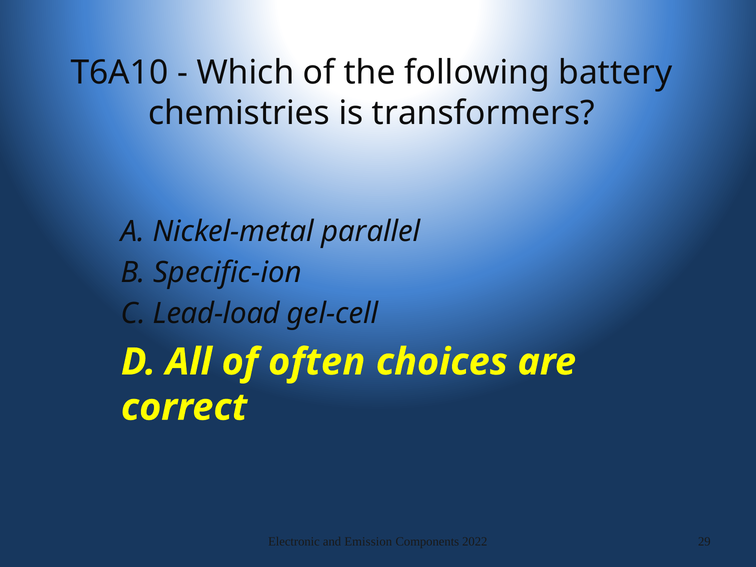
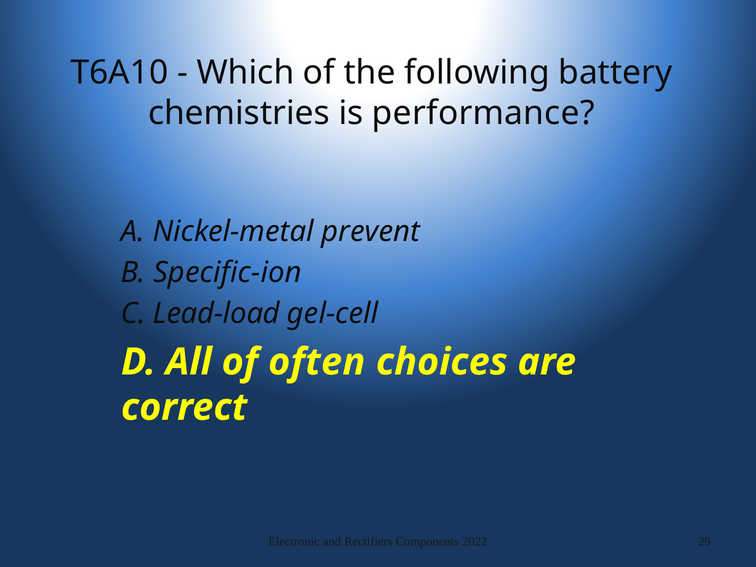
transformers: transformers -> performance
parallel: parallel -> prevent
Emission: Emission -> Rectifiers
